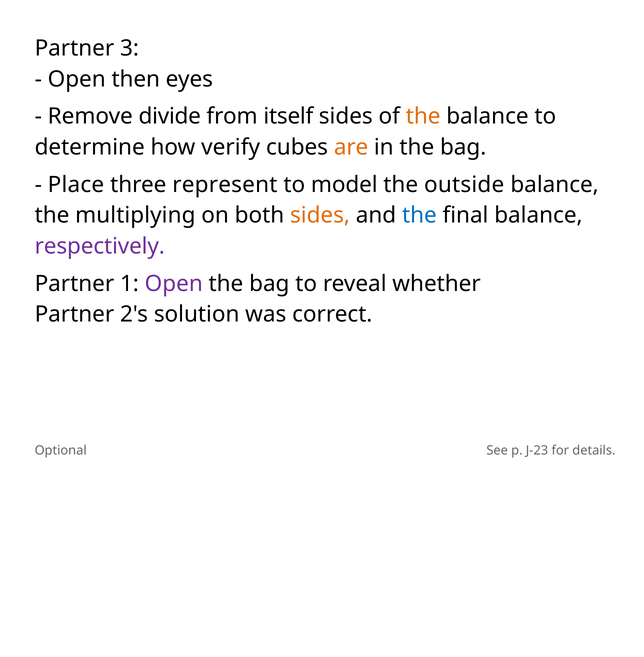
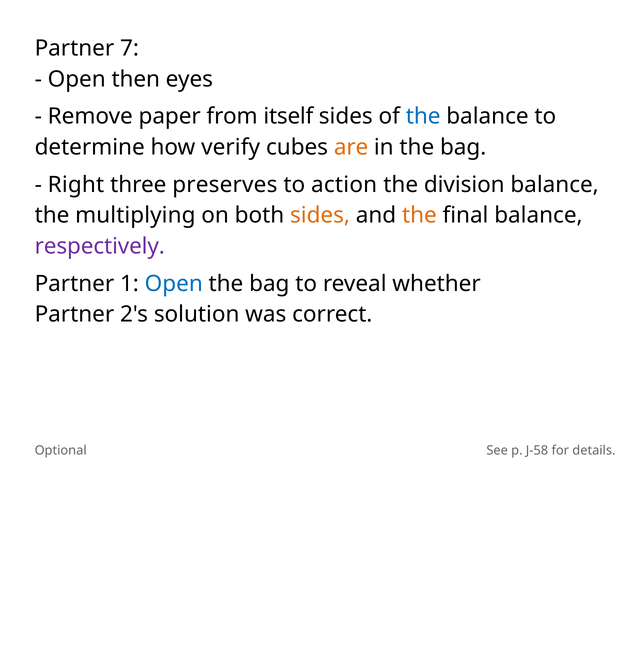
3: 3 -> 7
divide: divide -> paper
the at (423, 116) colour: orange -> blue
Place: Place -> Right
represent: represent -> preserves
model: model -> action
outside: outside -> division
the at (419, 215) colour: blue -> orange
Open at (174, 284) colour: purple -> blue
J-23: J-23 -> J-58
